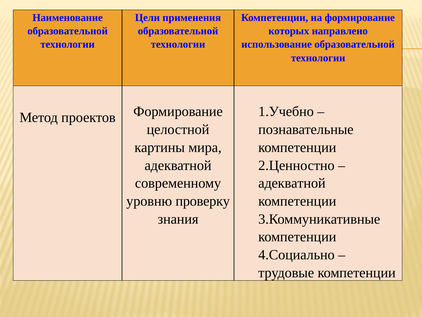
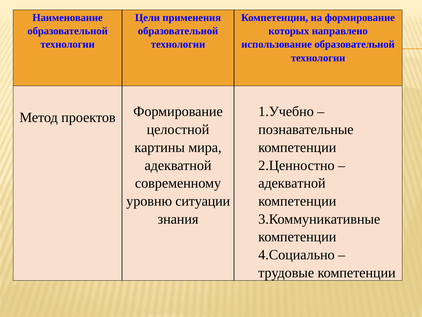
проверку: проверку -> ситуации
